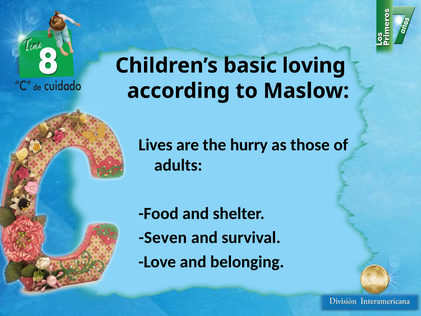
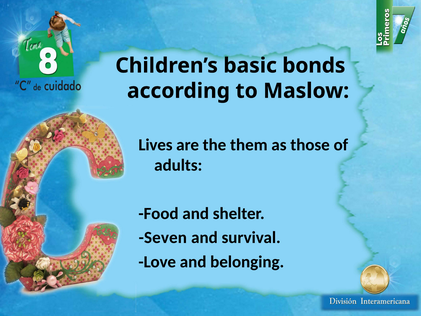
loving: loving -> bonds
hurry: hurry -> them
